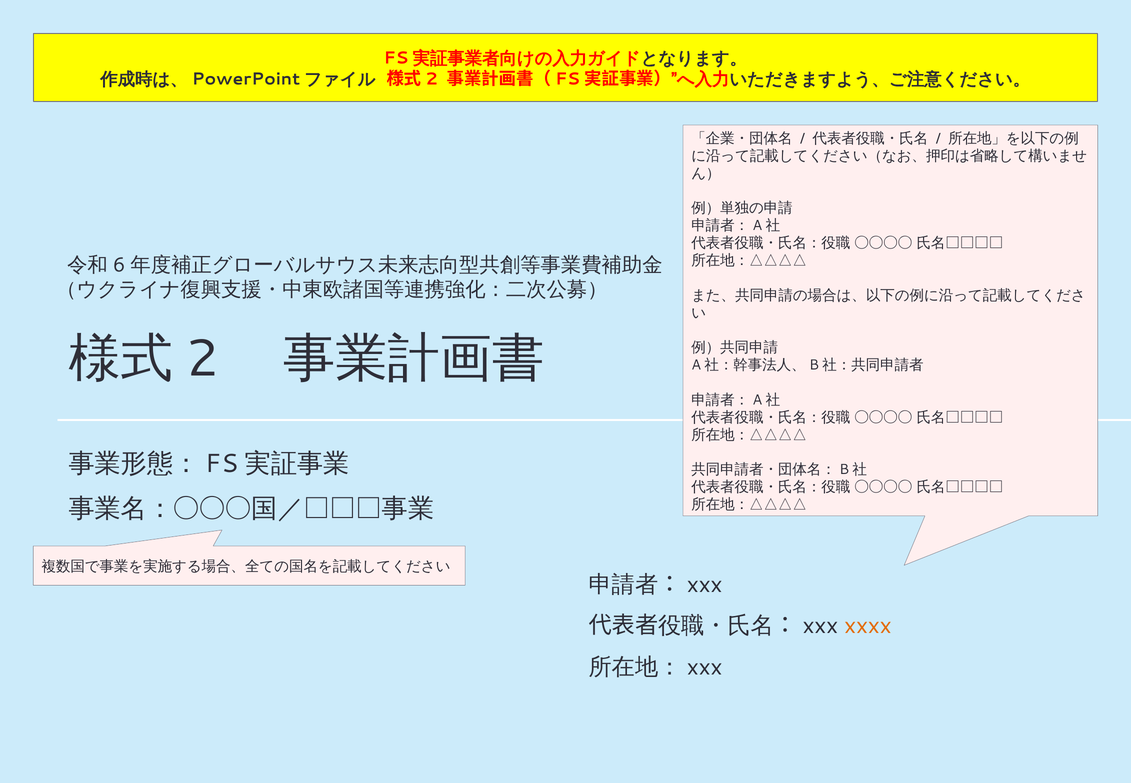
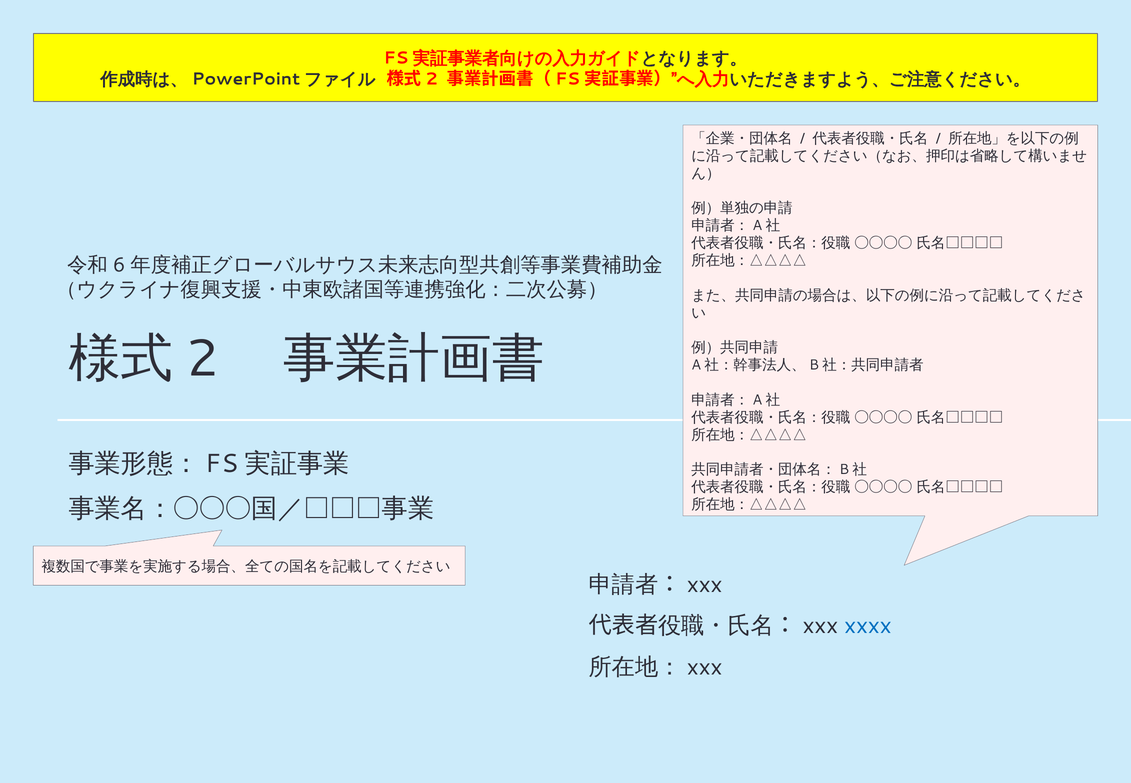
xxxx colour: orange -> blue
